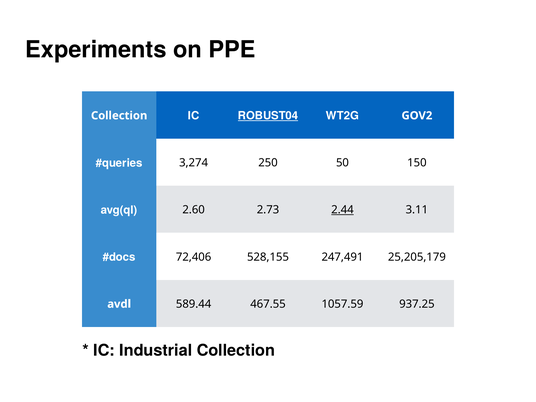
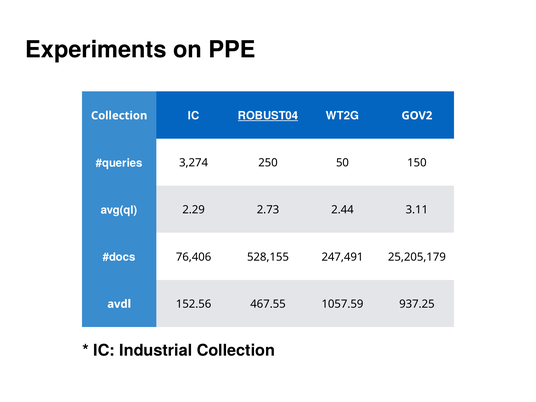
2.60: 2.60 -> 2.29
2.44 underline: present -> none
72,406: 72,406 -> 76,406
589.44: 589.44 -> 152.56
